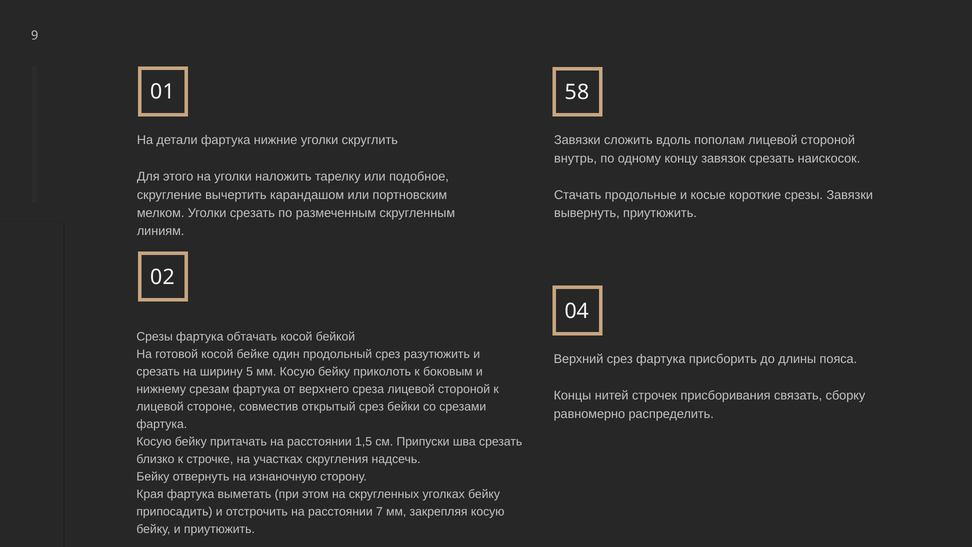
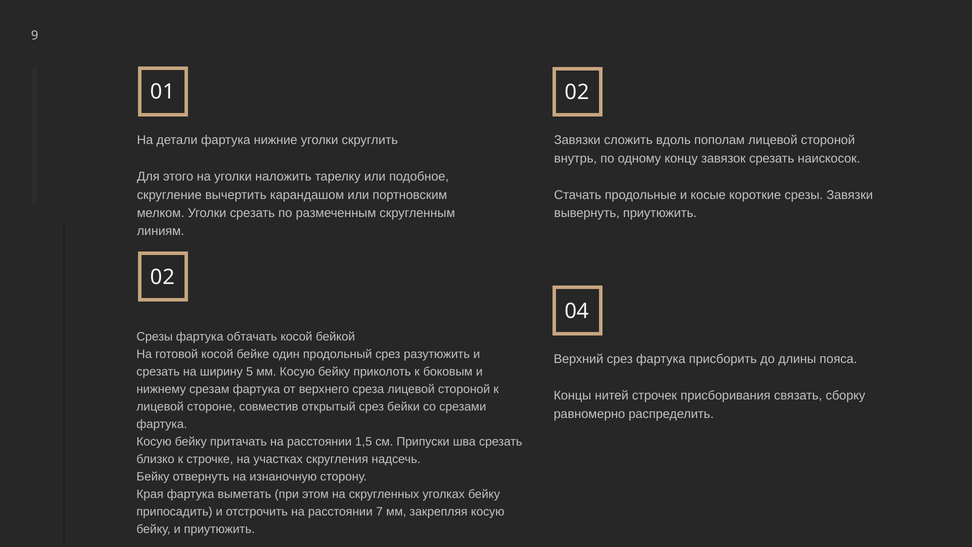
01 58: 58 -> 02
